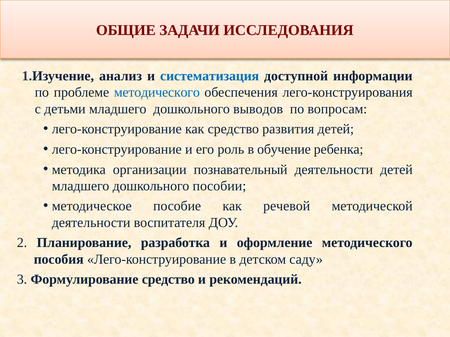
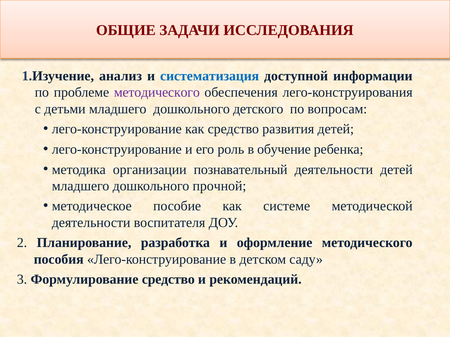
методического at (157, 93) colour: blue -> purple
выводов: выводов -> детского
пособии: пособии -> прочной
речевой: речевой -> системе
